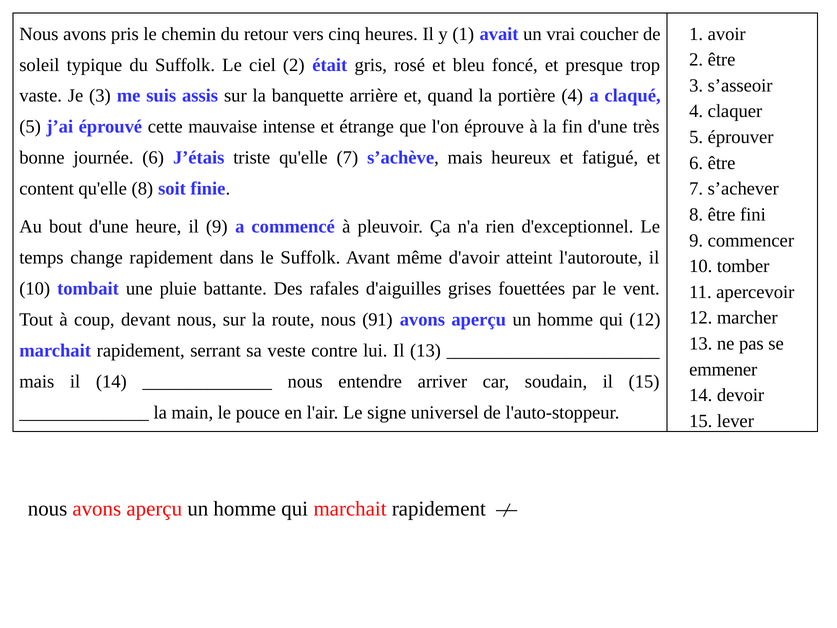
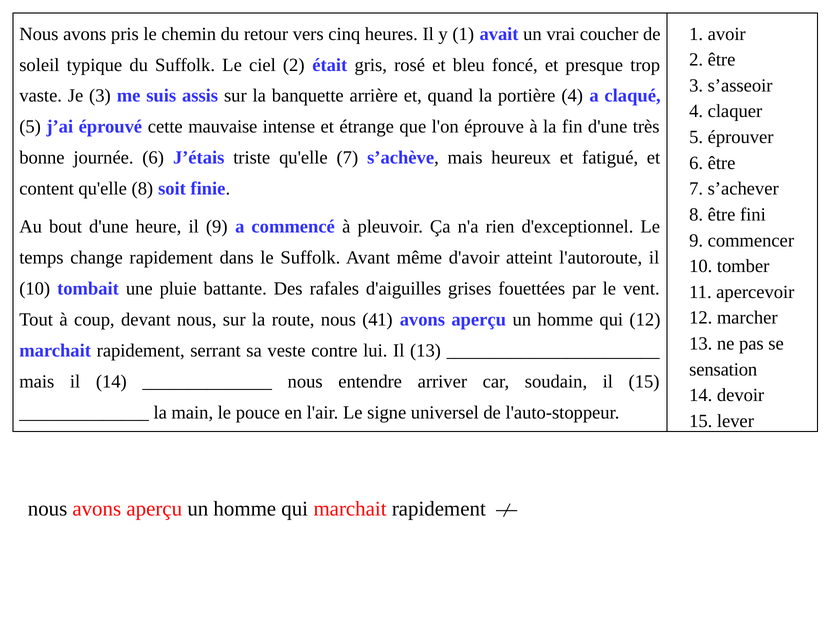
91: 91 -> 41
emmener: emmener -> sensation
